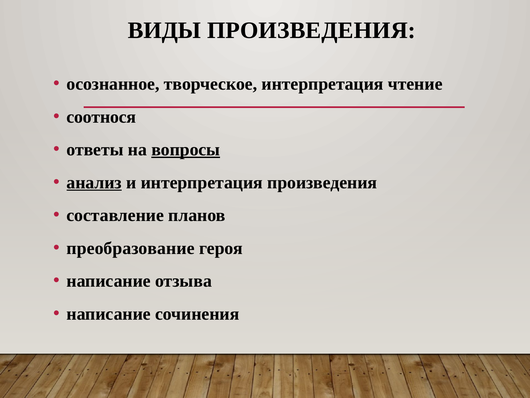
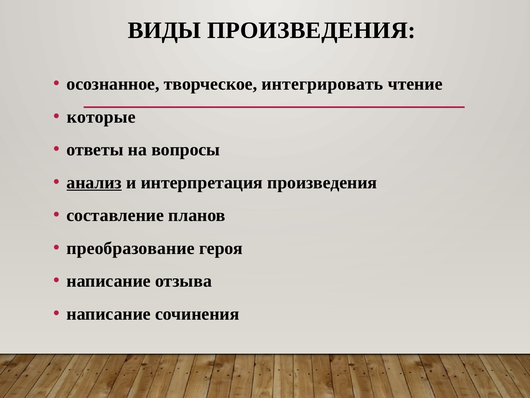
творческое интерпретация: интерпретация -> интегрировать
соотнося: соотнося -> которые
вопросы underline: present -> none
